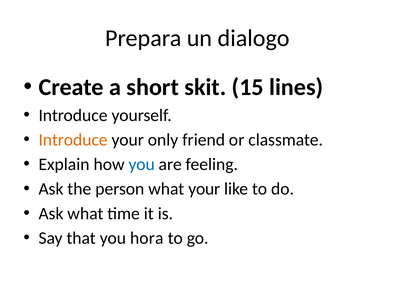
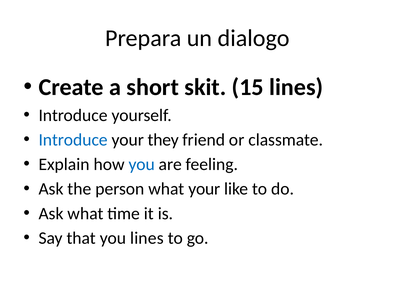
Introduce at (73, 140) colour: orange -> blue
only: only -> they
you hora: hora -> lines
